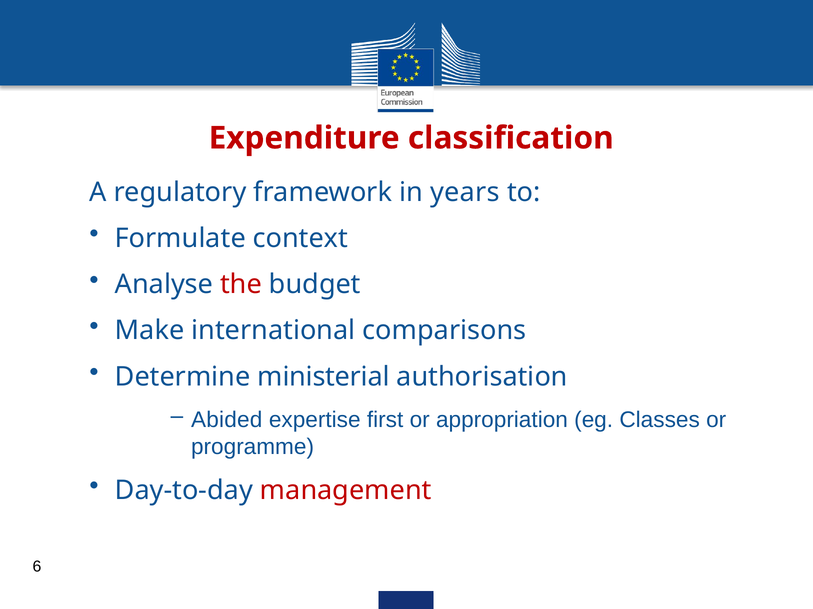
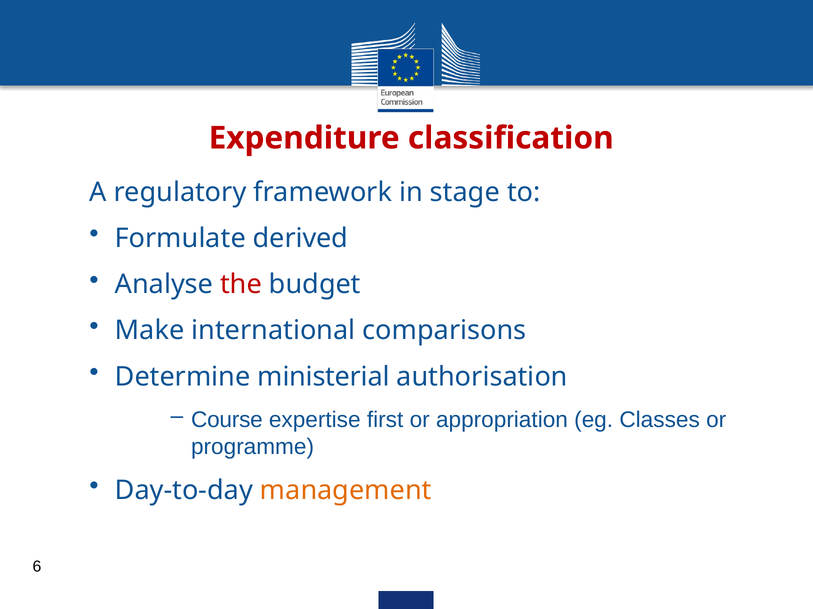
years: years -> stage
context: context -> derived
Abided: Abided -> Course
management colour: red -> orange
